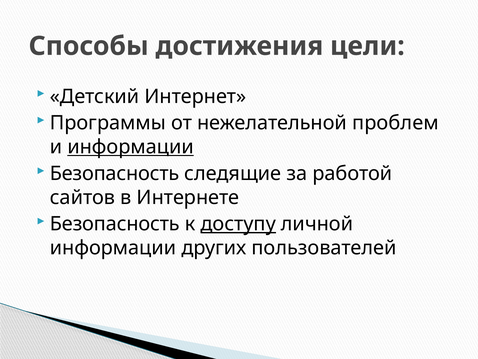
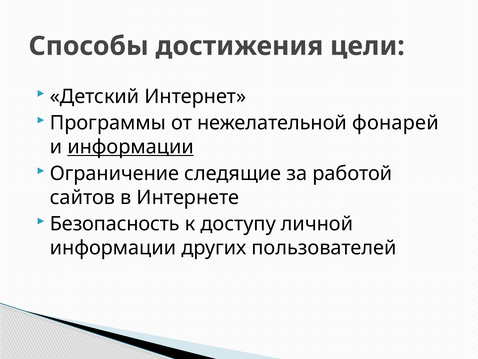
проблем: проблем -> фонарей
Безопасность at (115, 173): Безопасность -> Ограничение
доступу underline: present -> none
